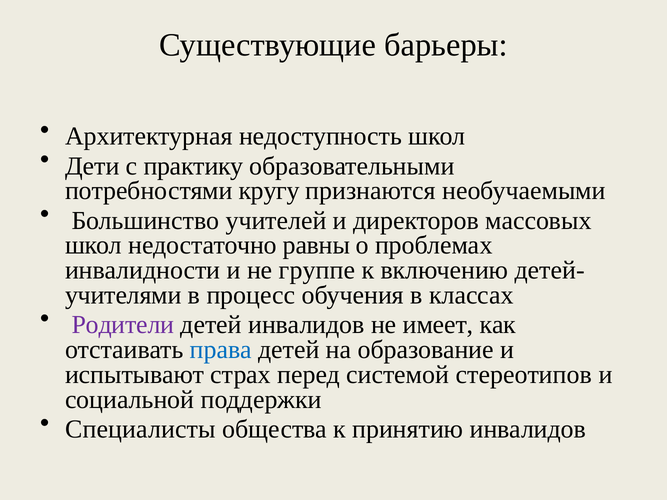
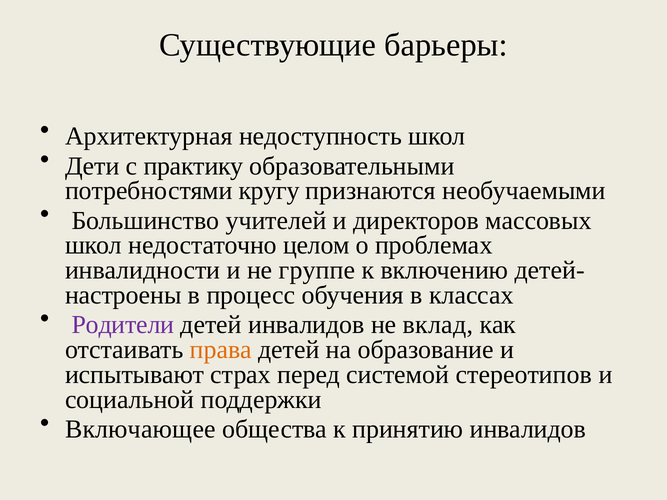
равны: равны -> целом
учителями: учителями -> настроены
имеет: имеет -> вклад
права colour: blue -> orange
Специалисты: Специалисты -> Включающее
